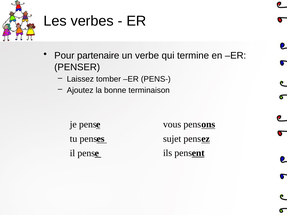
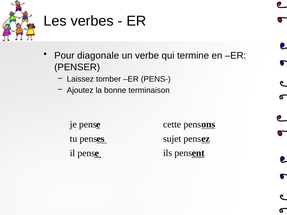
partenaire: partenaire -> diagonale
vous: vous -> cette
